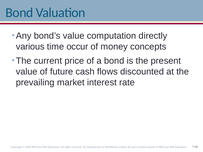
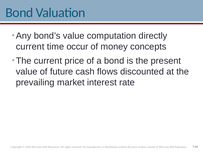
various at (30, 47): various -> current
